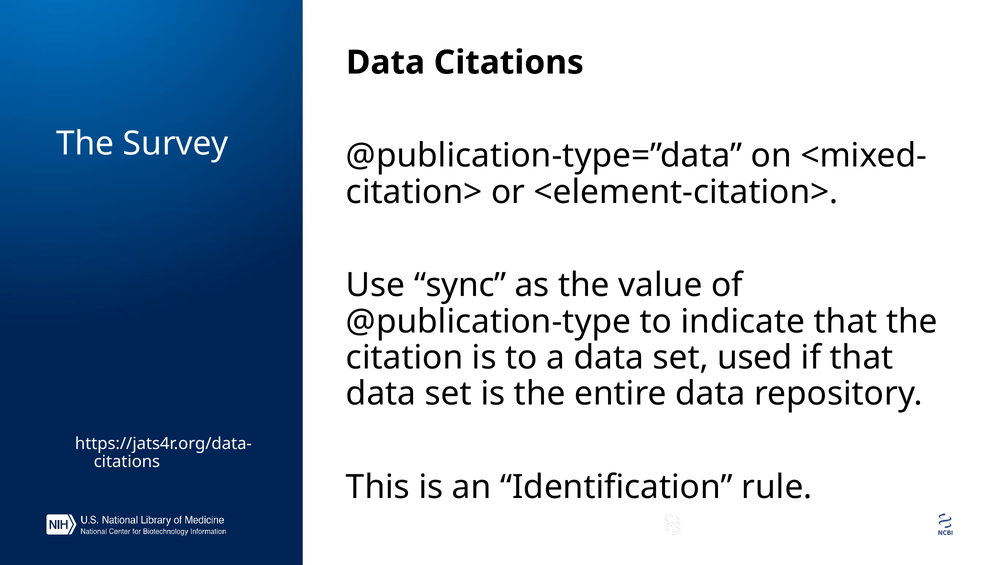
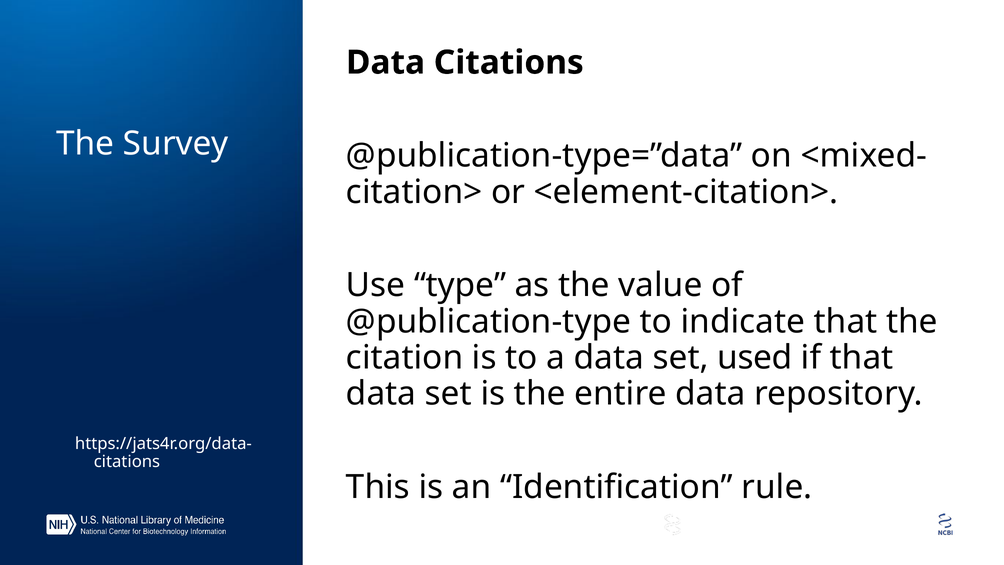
sync: sync -> type
